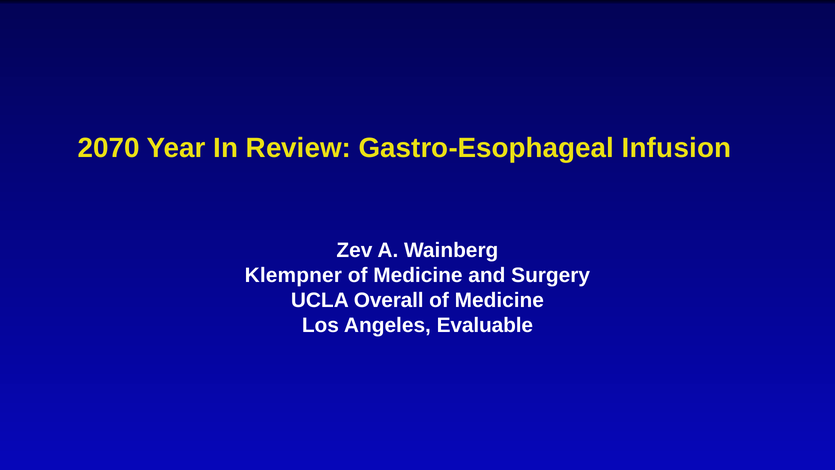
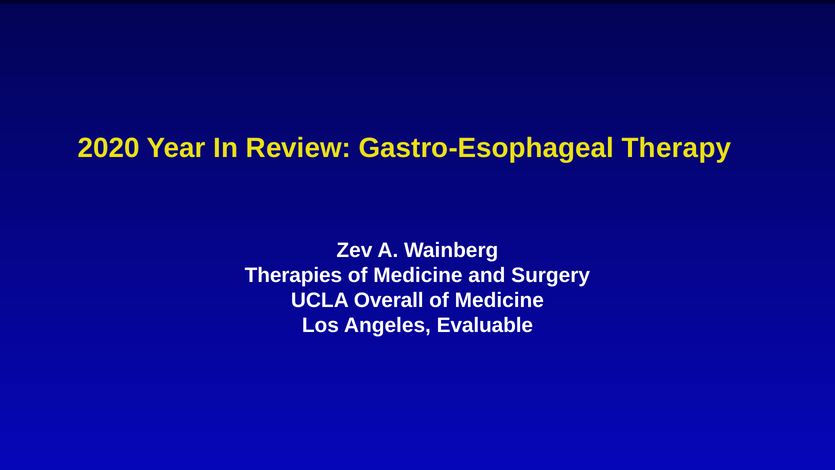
2070: 2070 -> 2020
Infusion: Infusion -> Therapy
Klempner: Klempner -> Therapies
